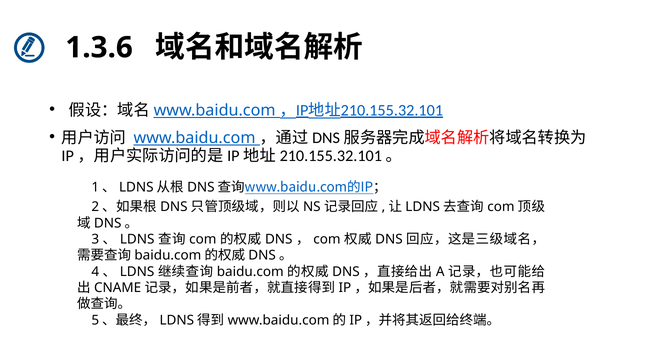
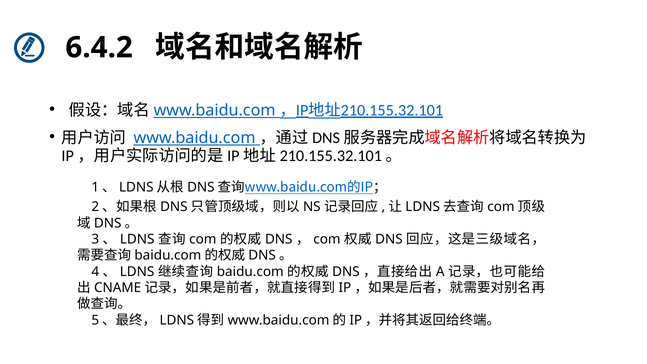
1.3.6: 1.3.6 -> 6.4.2
